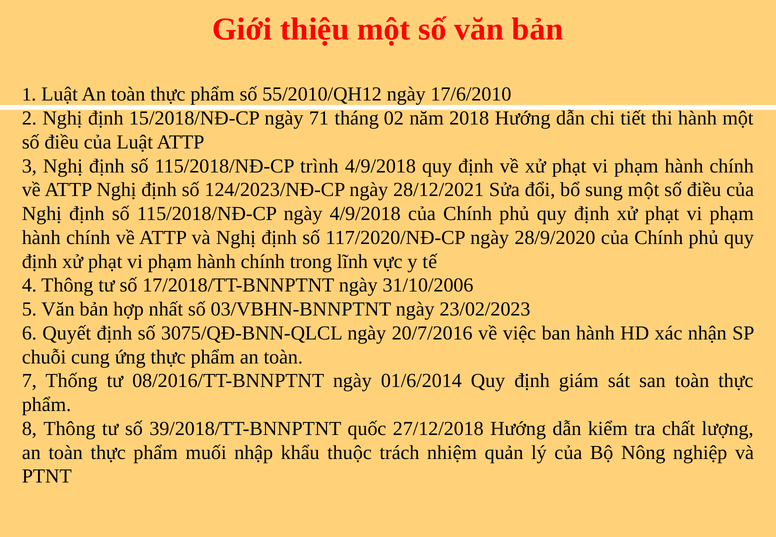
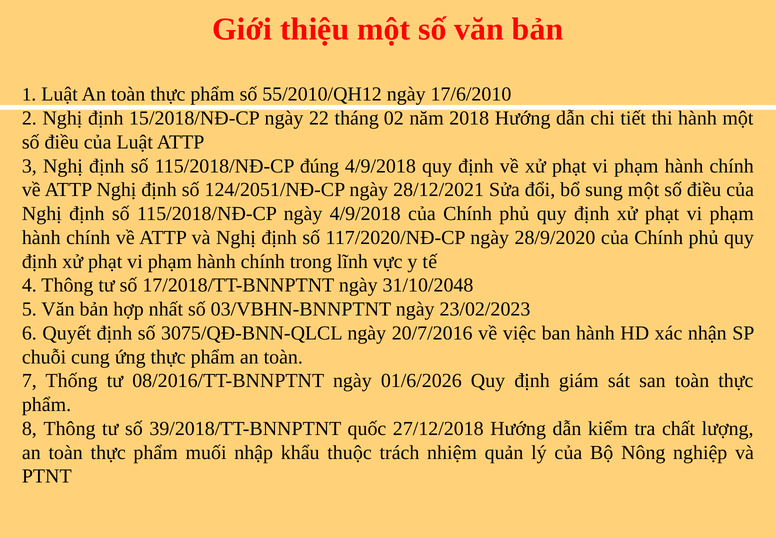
71: 71 -> 22
trình: trình -> đúng
124/2023/NĐ-CP: 124/2023/NĐ-CP -> 124/2051/NĐ-CP
31/10/2006: 31/10/2006 -> 31/10/2048
01/6/2014: 01/6/2014 -> 01/6/2026
